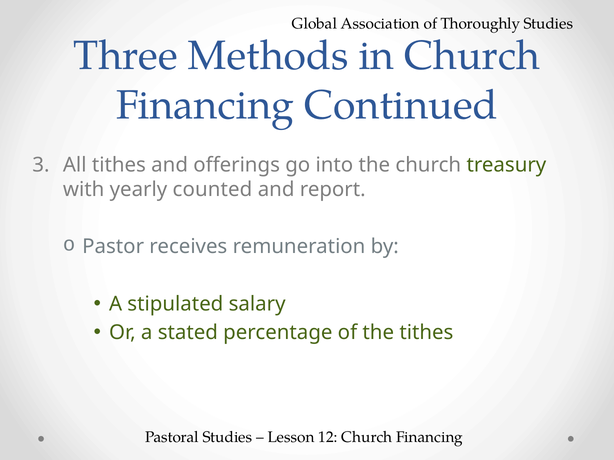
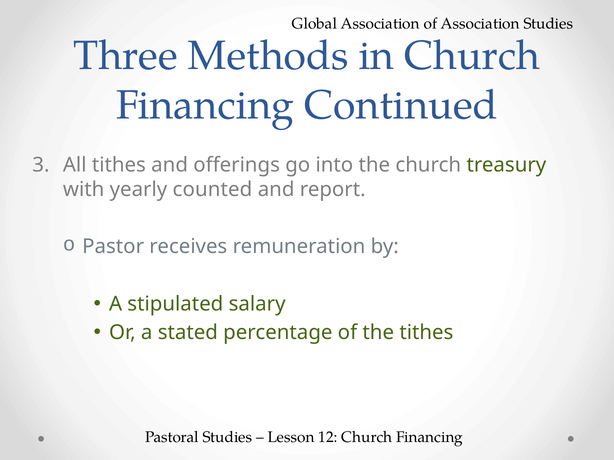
of Thoroughly: Thoroughly -> Association
